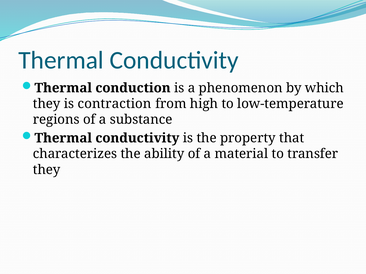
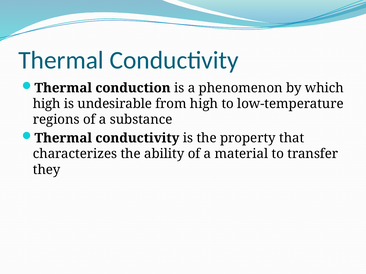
they at (47, 104): they -> high
contraction: contraction -> undesirable
